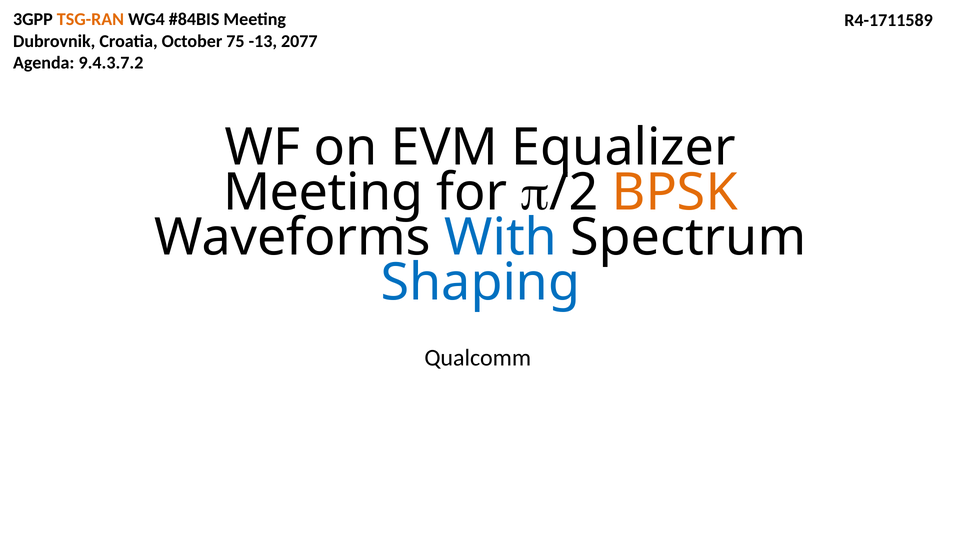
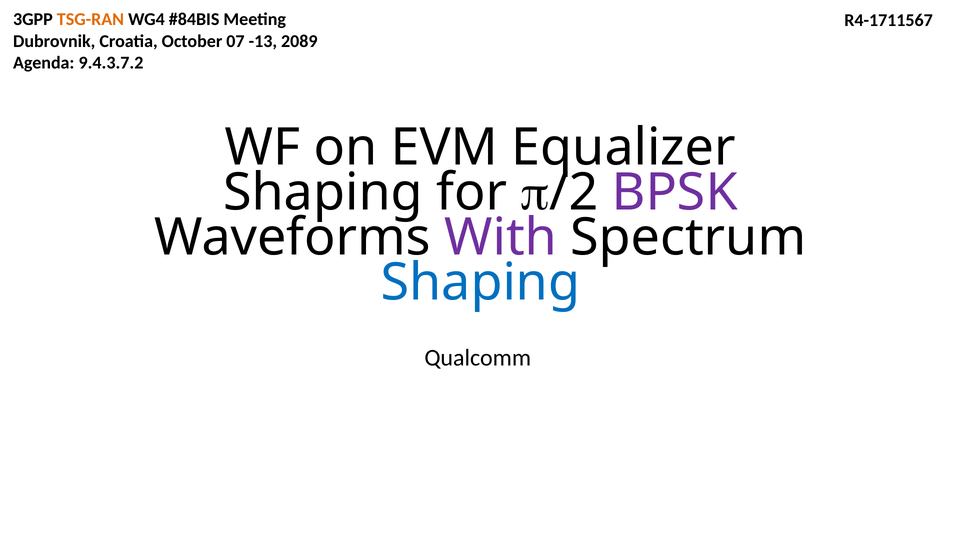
R4-1711589: R4-1711589 -> R4-1711567
75: 75 -> 07
2077: 2077 -> 2089
Meeting at (323, 193): Meeting -> Shaping
BPSK colour: orange -> purple
With colour: blue -> purple
